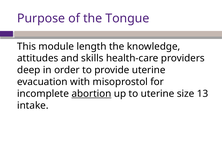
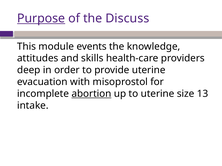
Purpose underline: none -> present
Tongue: Tongue -> Discuss
length: length -> events
